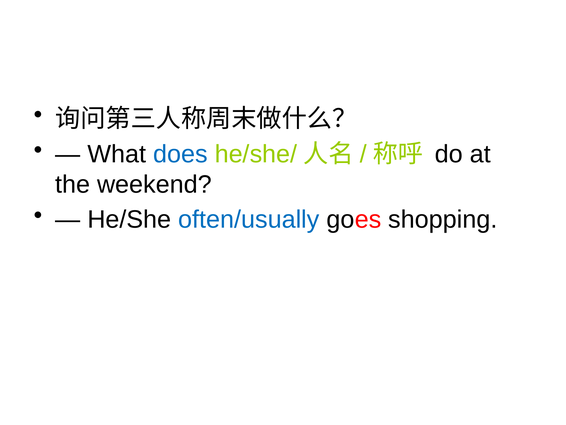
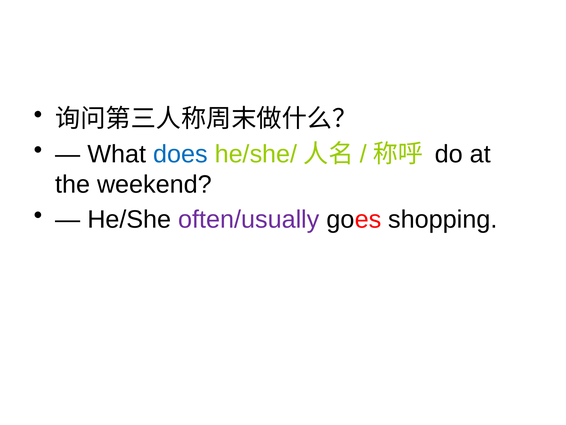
often/usually colour: blue -> purple
